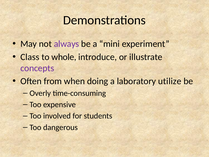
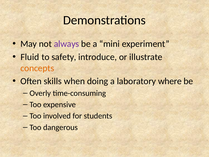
Class: Class -> Fluid
whole: whole -> safety
concepts colour: purple -> orange
from: from -> skills
utilize: utilize -> where
